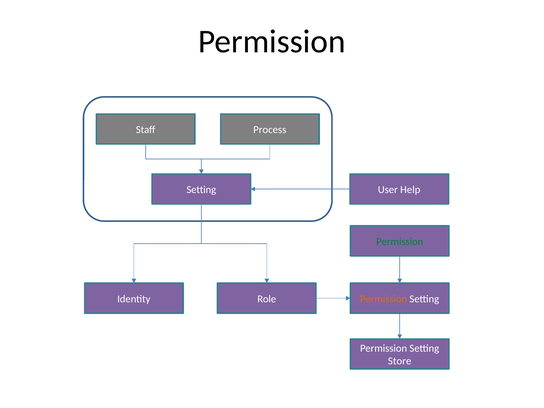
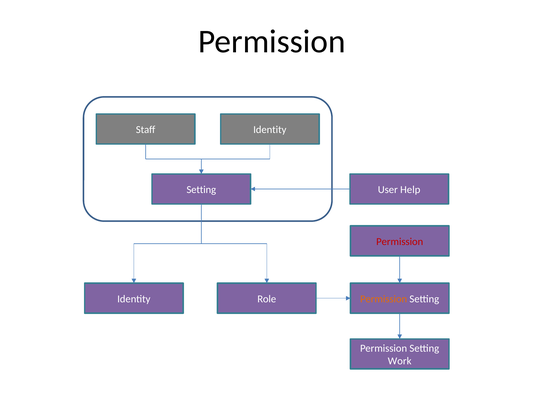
Staff Process: Process -> Identity
Permission at (400, 242) colour: green -> red
Store: Store -> Work
